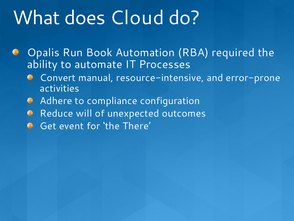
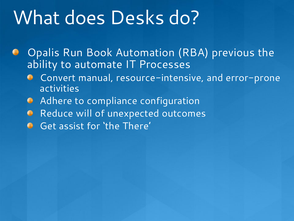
Cloud: Cloud -> Desks
required: required -> previous
event: event -> assist
